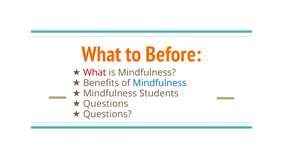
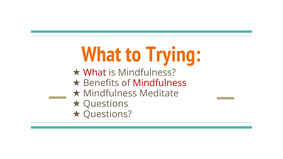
Before: Before -> Trying
Mindfulness at (160, 83) colour: blue -> red
Students: Students -> Meditate
